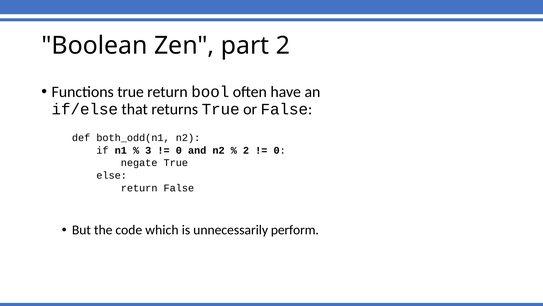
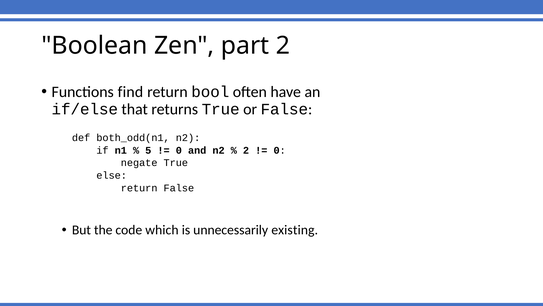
Functions true: true -> find
3: 3 -> 5
perform: perform -> existing
